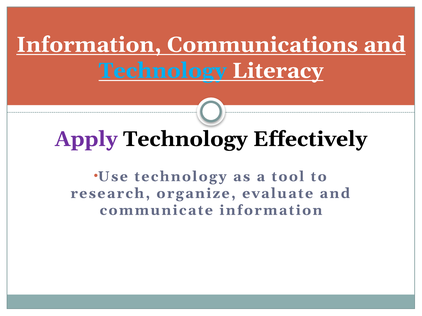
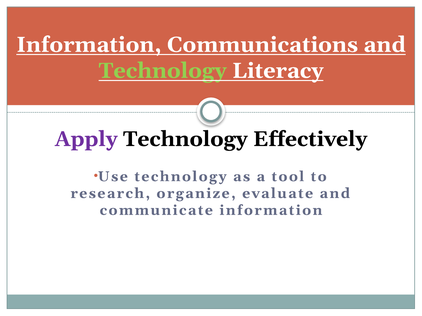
Technology at (163, 71) colour: light blue -> light green
